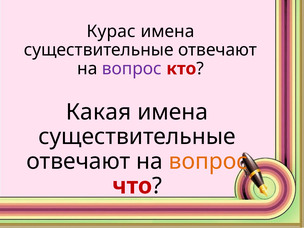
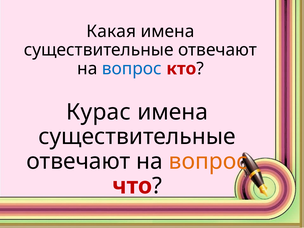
Курас: Курас -> Какая
вопрос at (132, 69) colour: purple -> blue
Какая: Какая -> Курас
